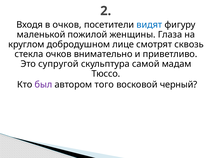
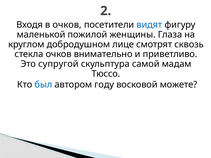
был colour: purple -> blue
того: того -> году
черный: черный -> можете
